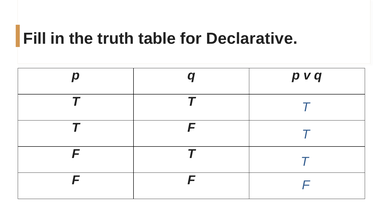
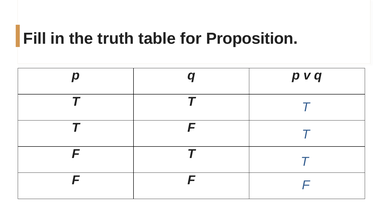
Declarative: Declarative -> Proposition
